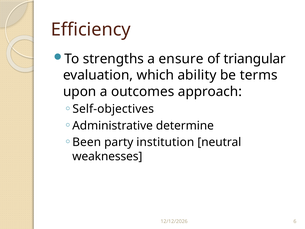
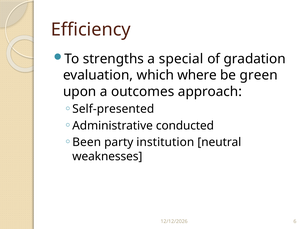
ensure: ensure -> special
triangular: triangular -> gradation
ability: ability -> where
terms: terms -> green
Self-objectives: Self-objectives -> Self-presented
determine: determine -> conducted
